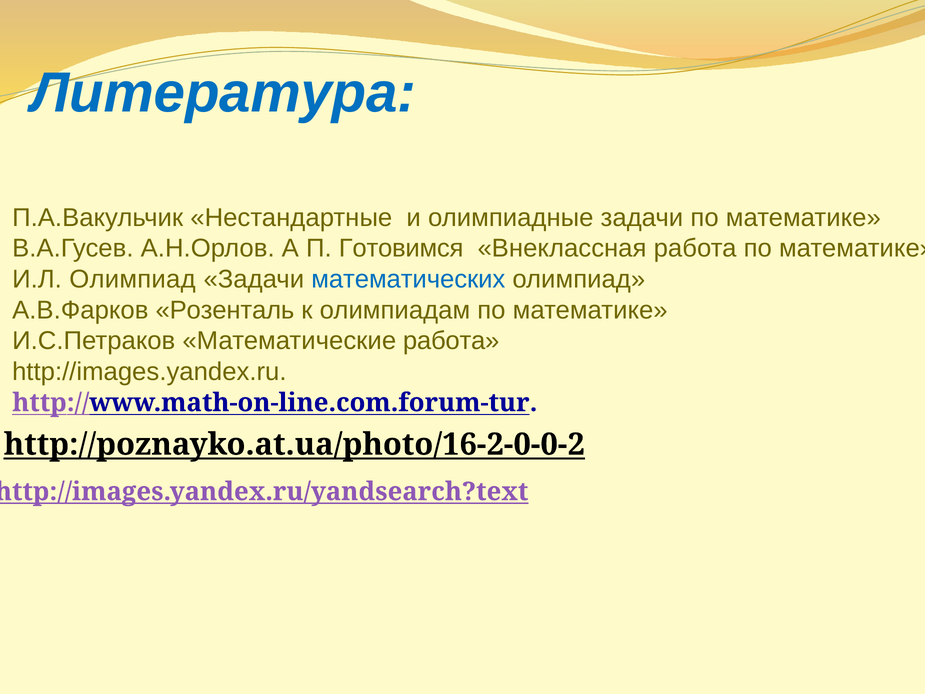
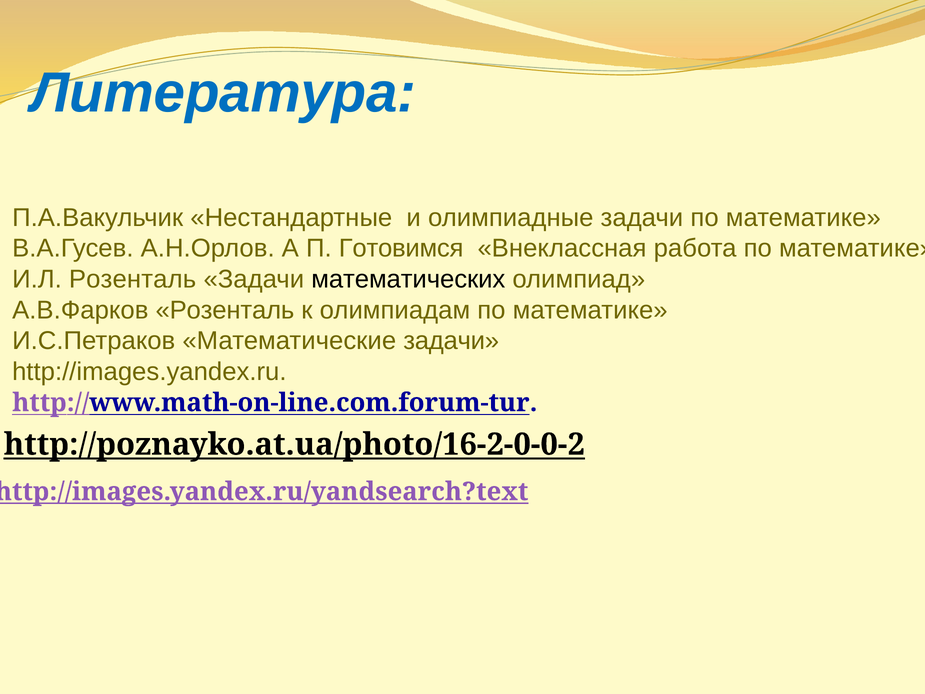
И.Л Олимпиад: Олимпиад -> Розенталь
математических colour: blue -> black
Математические работа: работа -> задачи
